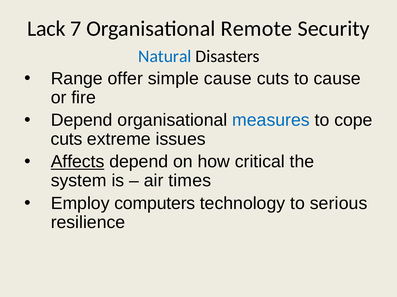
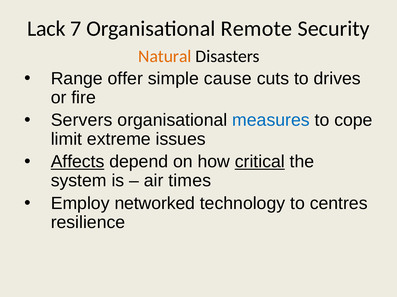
Natural colour: blue -> orange
to cause: cause -> drives
Depend at (82, 120): Depend -> Servers
cuts at (67, 139): cuts -> limit
critical underline: none -> present
computers: computers -> networked
serious: serious -> centres
